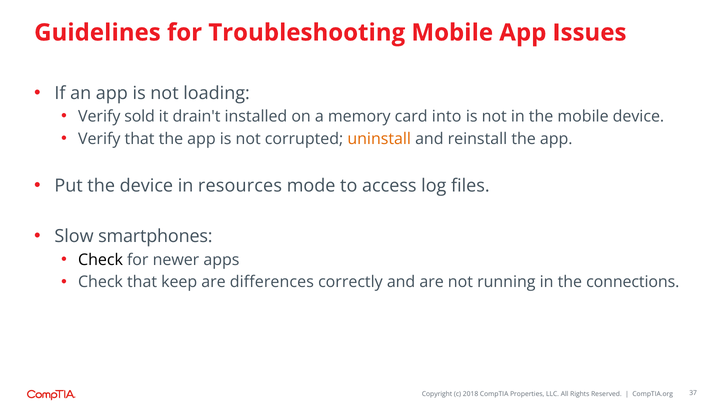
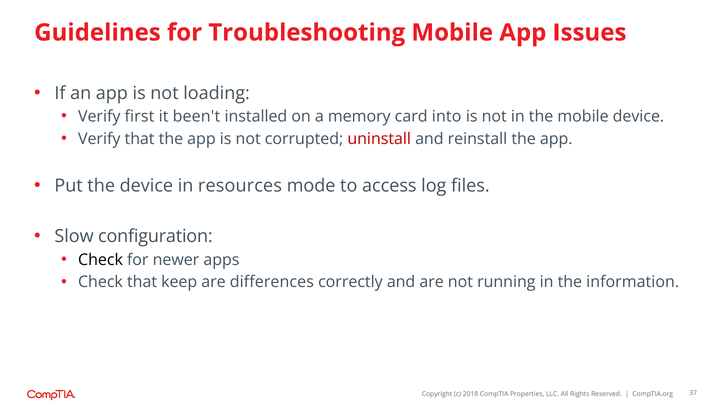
sold: sold -> first
drain't: drain't -> been't
uninstall colour: orange -> red
smartphones: smartphones -> configuration
connections: connections -> information
